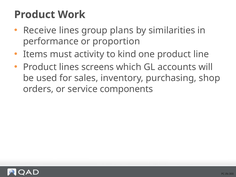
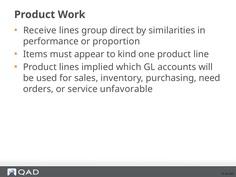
plans: plans -> direct
activity: activity -> appear
screens: screens -> implied
shop: shop -> need
components: components -> unfavorable
